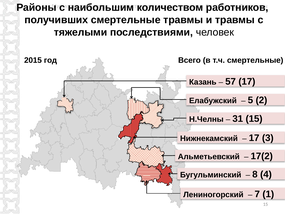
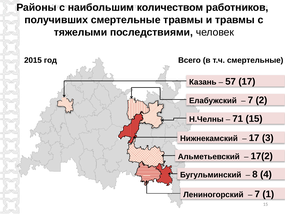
5 at (250, 100): 5 -> 7
31: 31 -> 71
